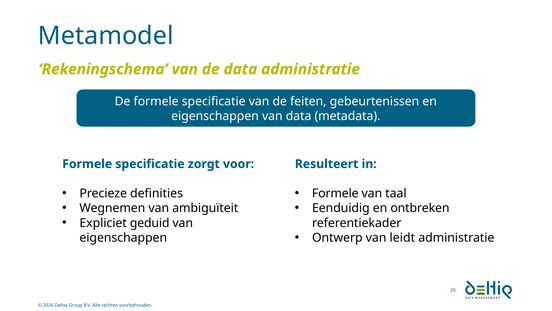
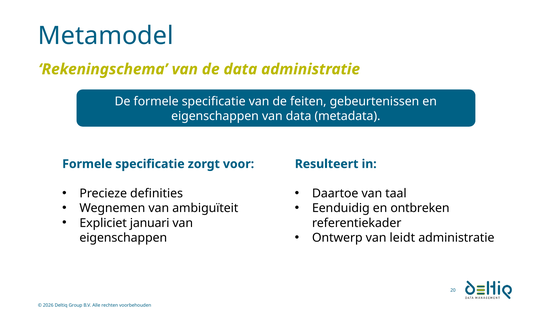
Formele at (335, 193): Formele -> Daartoe
geduid: geduid -> januari
